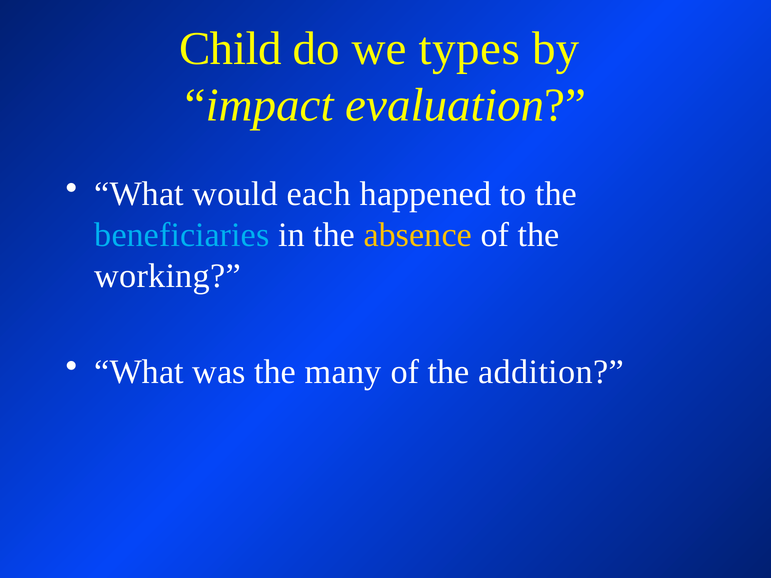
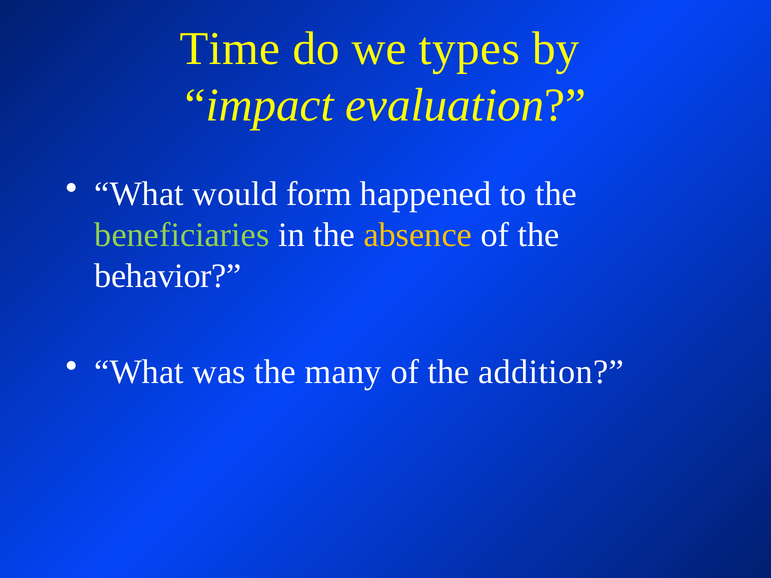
Child: Child -> Time
each: each -> form
beneficiaries colour: light blue -> light green
working: working -> behavior
